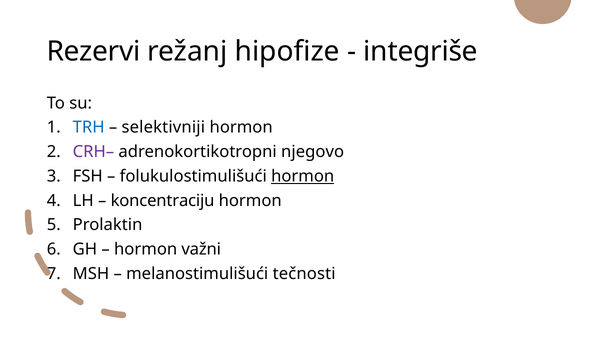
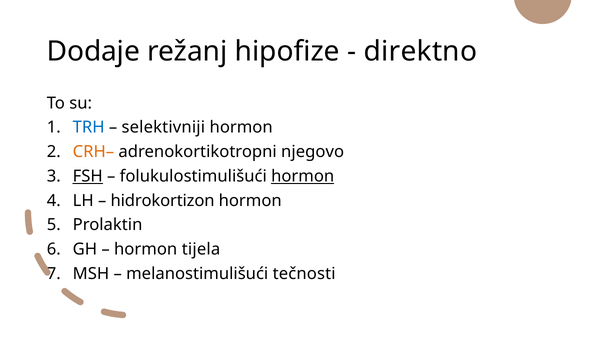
Rezervi: Rezervi -> Dodaje
integriše: integriše -> direktno
CRH– colour: purple -> orange
FSH underline: none -> present
koncentraciju: koncentraciju -> hidrokortizon
važni: važni -> tijela
